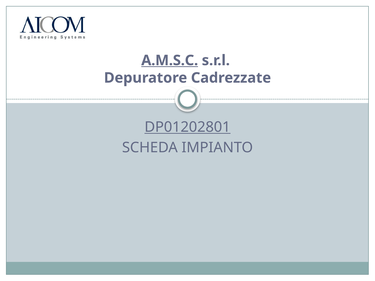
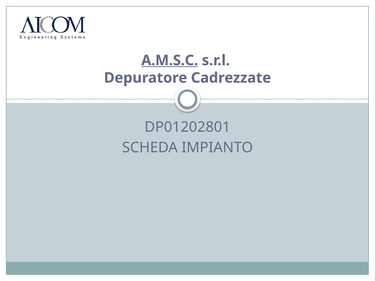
DP01202801 underline: present -> none
